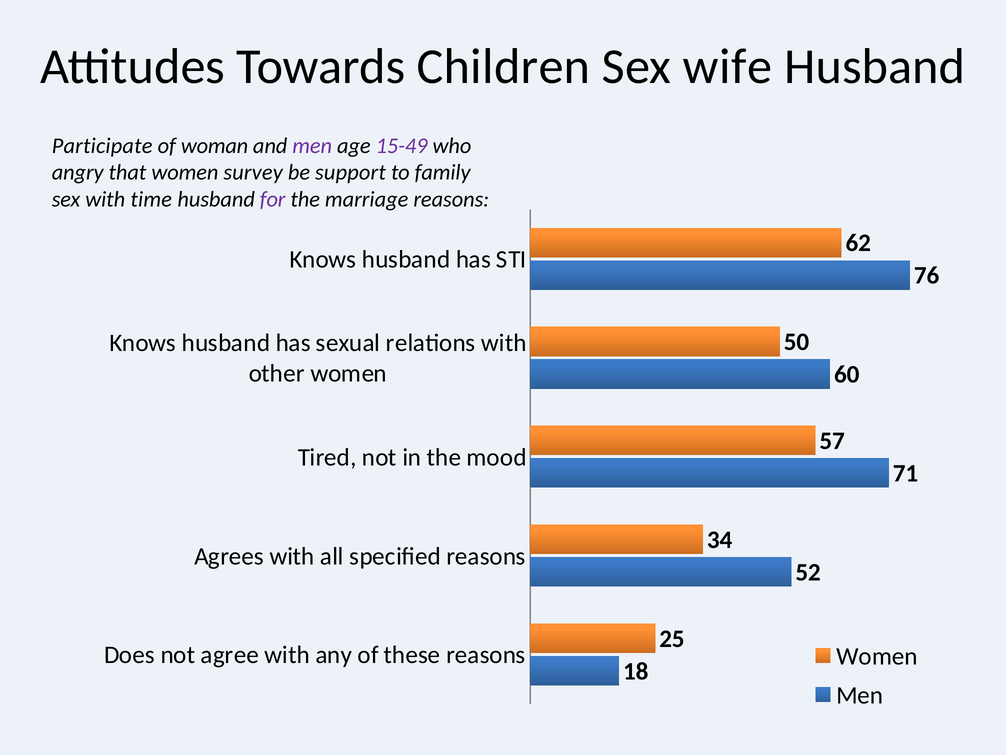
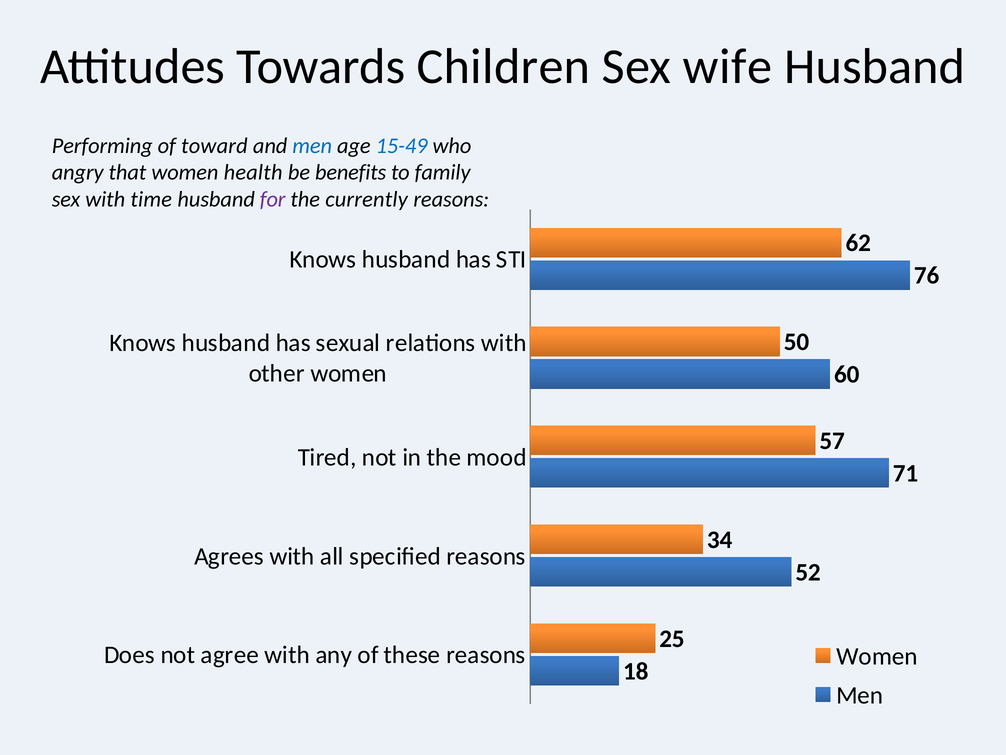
Participate: Participate -> Performing
woman: woman -> toward
men at (312, 146) colour: purple -> blue
15-49 colour: purple -> blue
survey: survey -> health
support: support -> benefits
marriage: marriage -> currently
